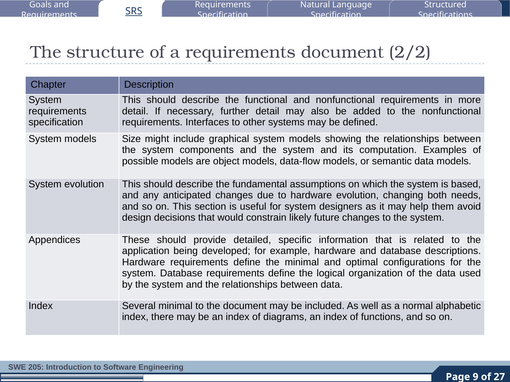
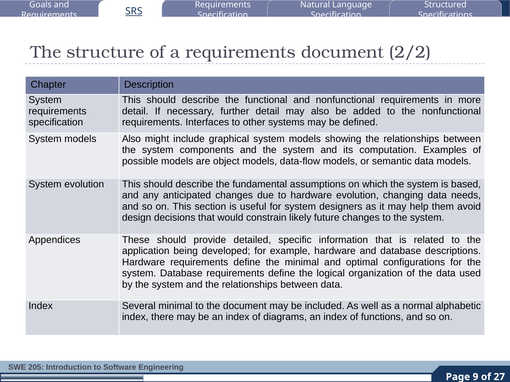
models Size: Size -> Also
changing both: both -> data
